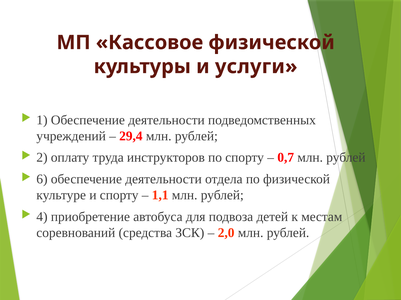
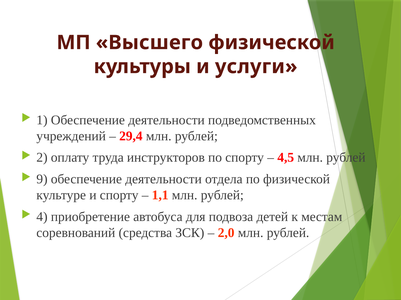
Кассовое: Кассовое -> Высшего
0,7: 0,7 -> 4,5
6: 6 -> 9
